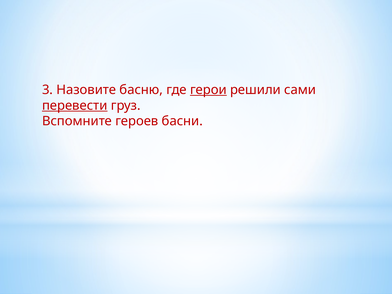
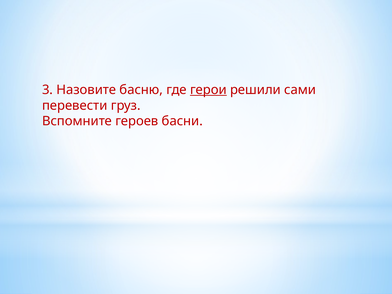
перевести underline: present -> none
